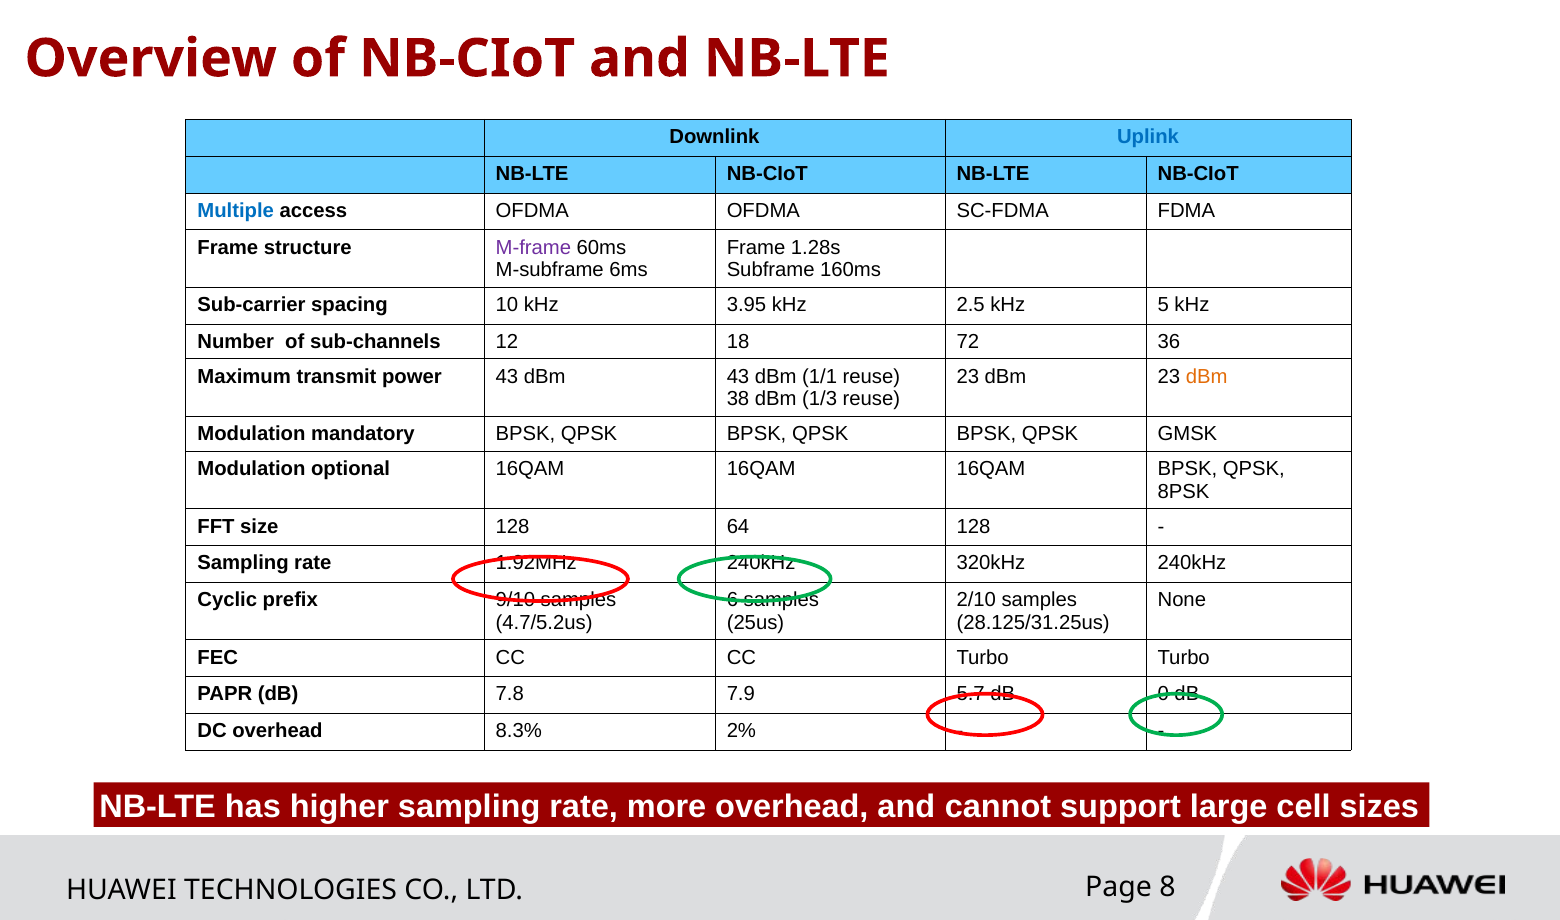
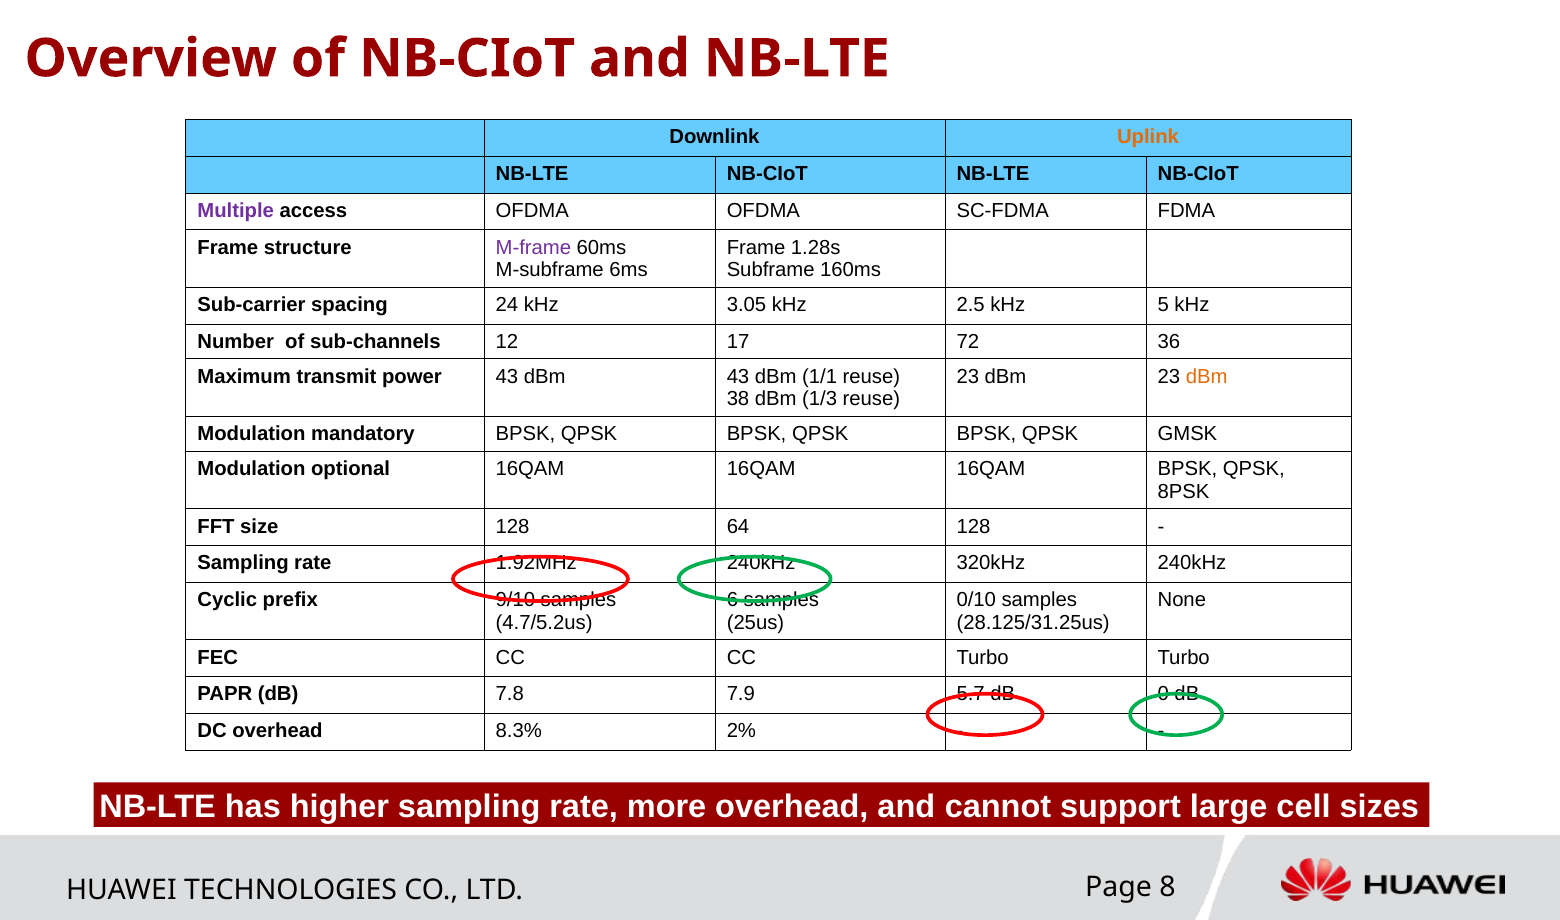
Uplink colour: blue -> orange
Multiple colour: blue -> purple
10: 10 -> 24
3.95: 3.95 -> 3.05
18: 18 -> 17
2/10: 2/10 -> 0/10
